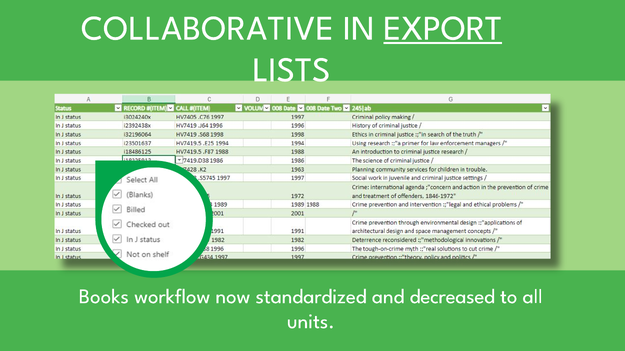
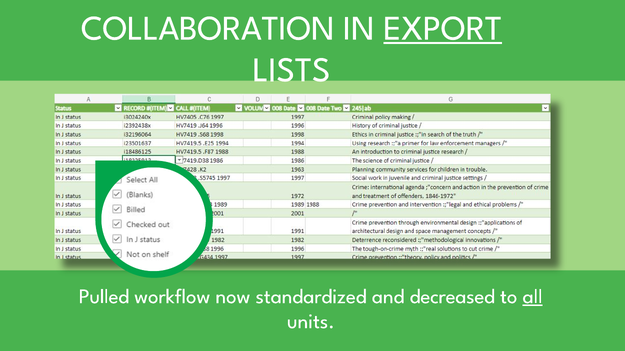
COLLABORATIVE: COLLABORATIVE -> COLLABORATION
Books: Books -> Pulled
all underline: none -> present
